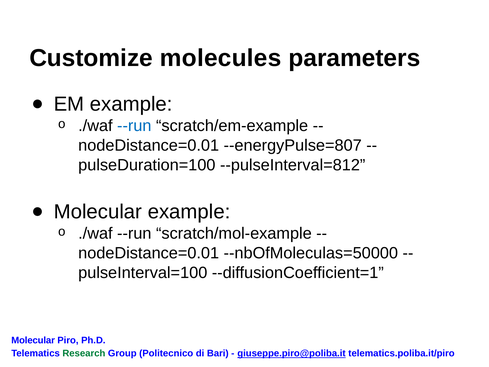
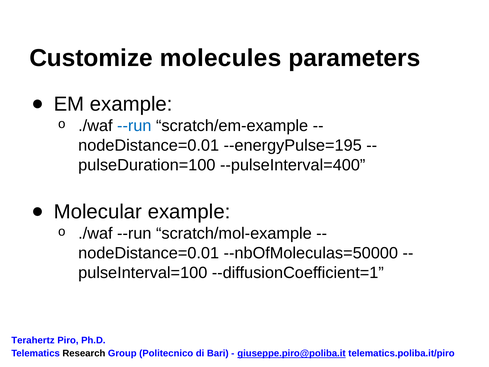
--energyPulse=807: --energyPulse=807 -> --energyPulse=195
--pulseInterval=812: --pulseInterval=812 -> --pulseInterval=400
Molecular at (33, 340): Molecular -> Terahertz
Research colour: green -> black
